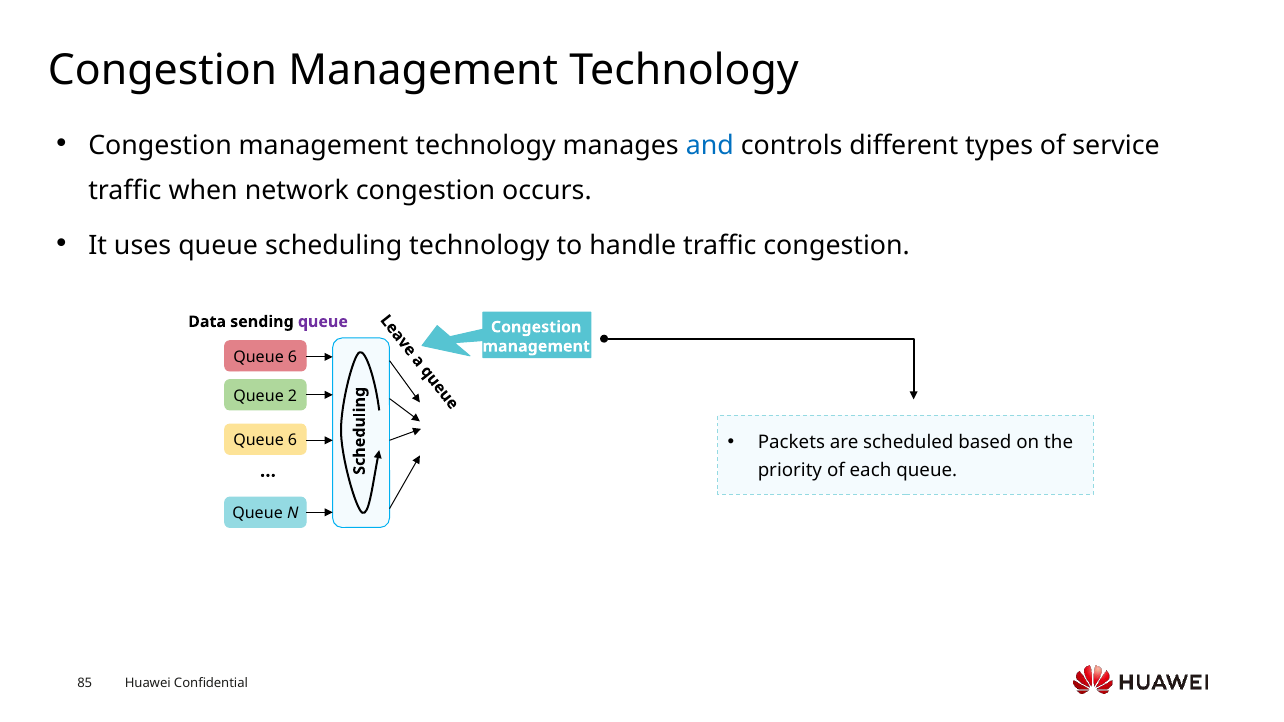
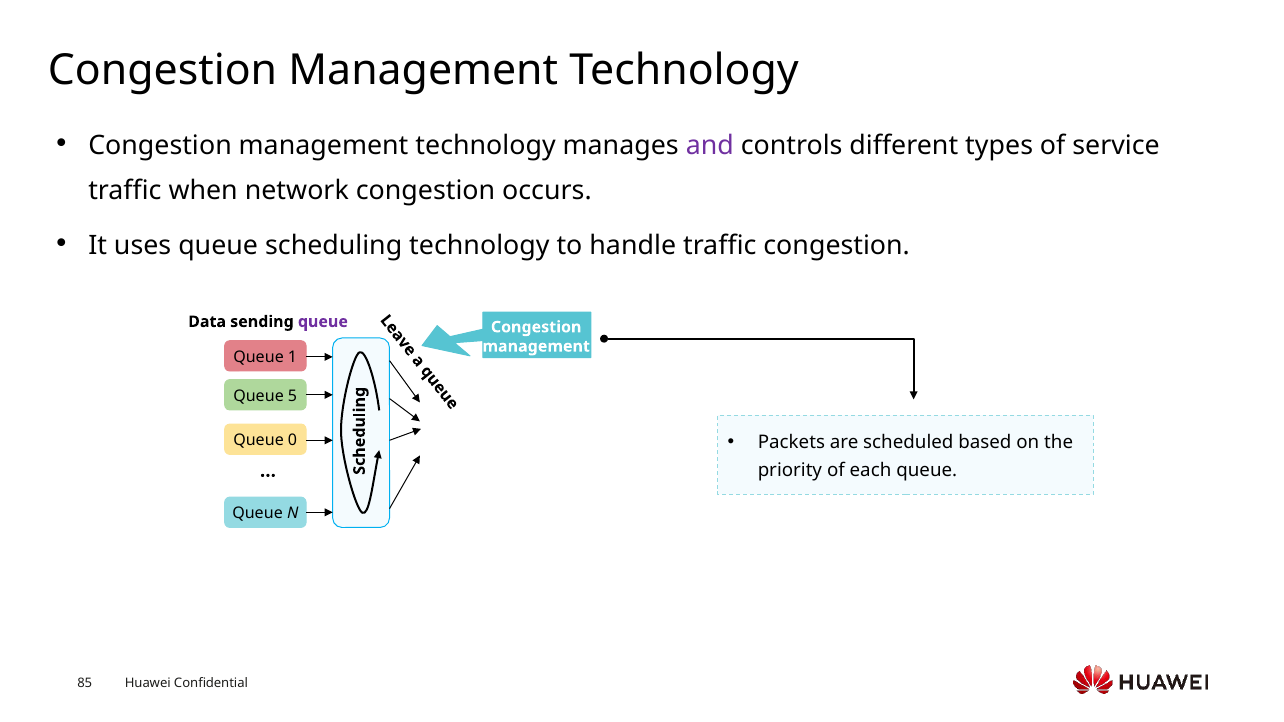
and colour: blue -> purple
6 at (293, 357): 6 -> 1
2: 2 -> 5
6 at (293, 440): 6 -> 0
